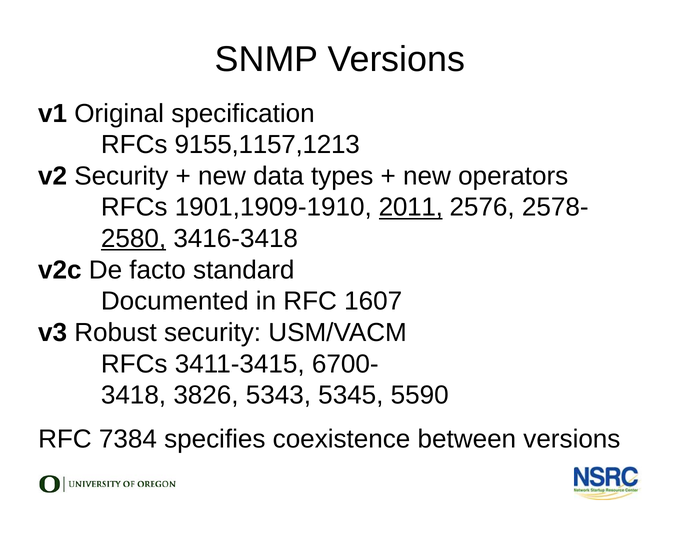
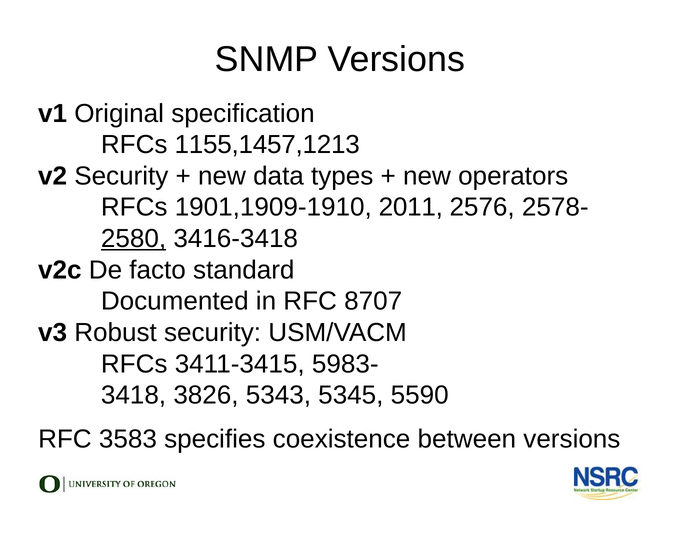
9155,1157,1213: 9155,1157,1213 -> 1155,1457,1213
2011 underline: present -> none
1607: 1607 -> 8707
6700-: 6700- -> 5983-
7384: 7384 -> 3583
